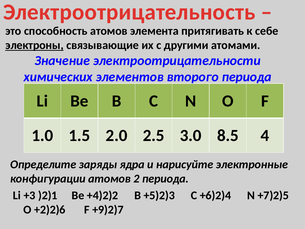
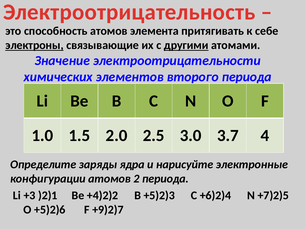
другими underline: none -> present
8.5: 8.5 -> 3.7
+2)2)6: +2)2)6 -> +5)2)6
